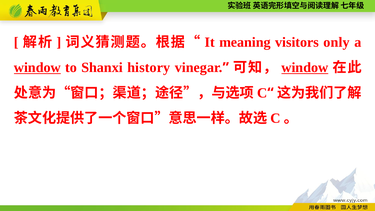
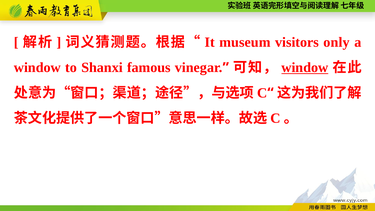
meaning: meaning -> museum
window at (37, 68) underline: present -> none
history: history -> famous
